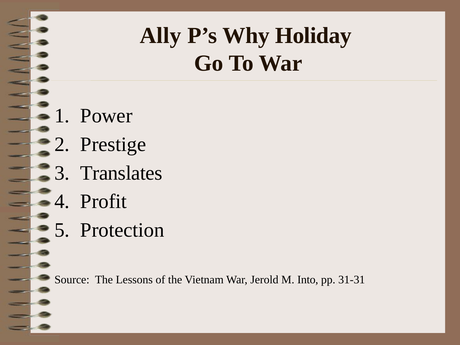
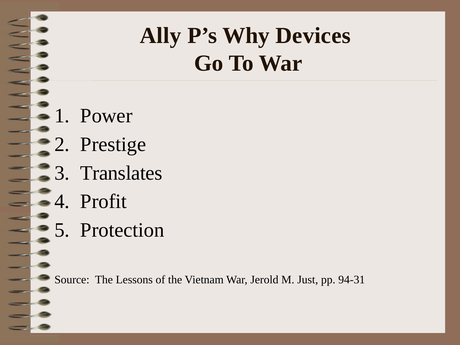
Holiday: Holiday -> Devices
Into: Into -> Just
31-31: 31-31 -> 94-31
